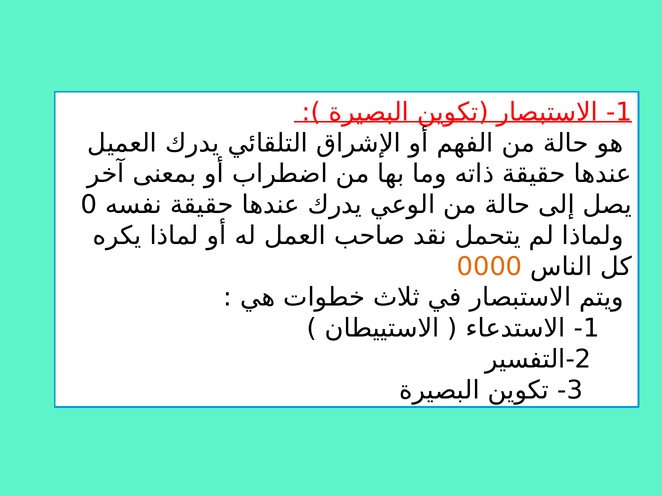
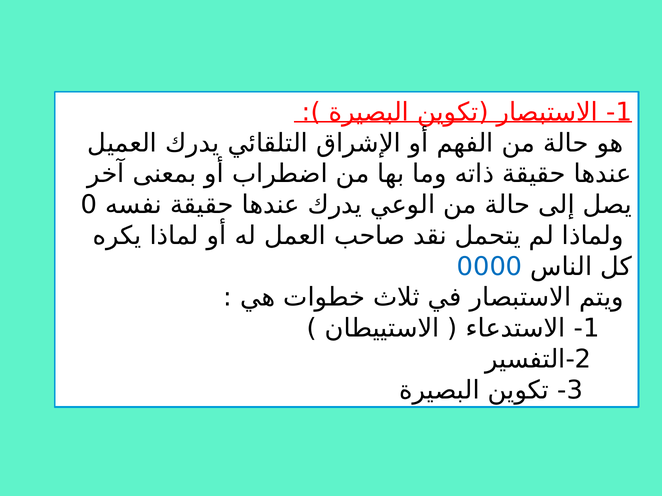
0000 colour: orange -> blue
